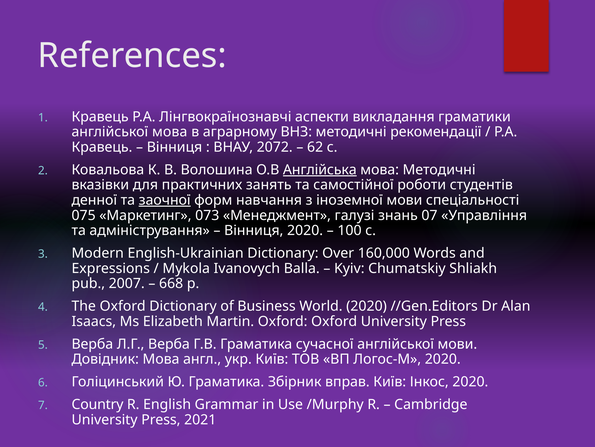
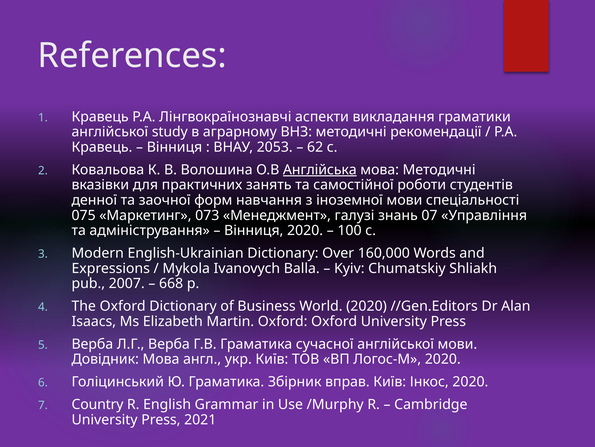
англійської мова: мова -> study
2072: 2072 -> 2053
заочної underline: present -> none
